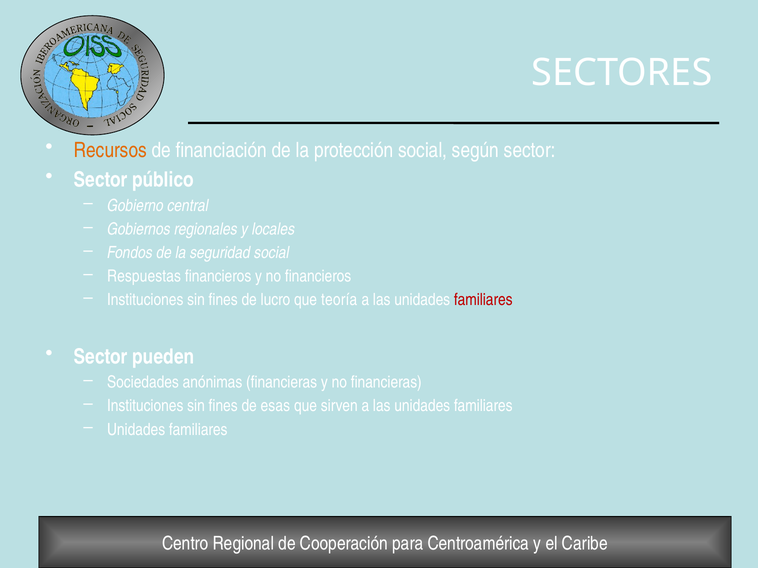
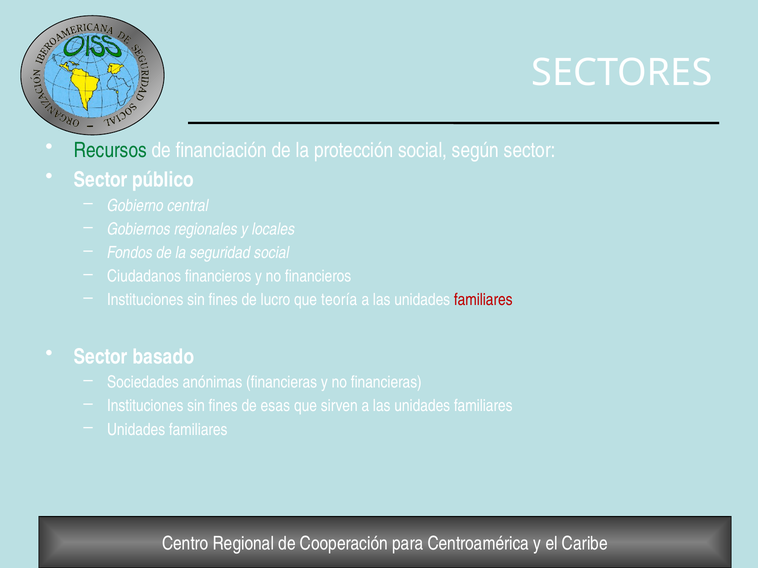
Recursos colour: orange -> green
Respuestas: Respuestas -> Ciudadanos
pueden: pueden -> basado
